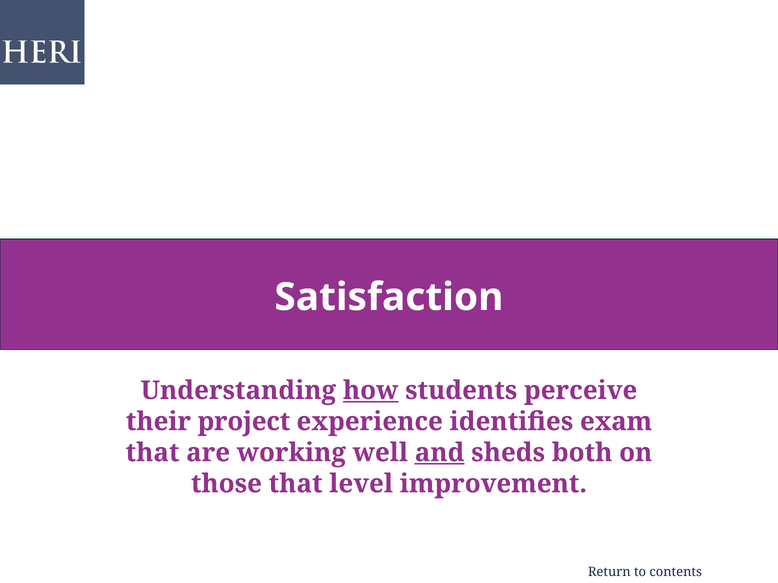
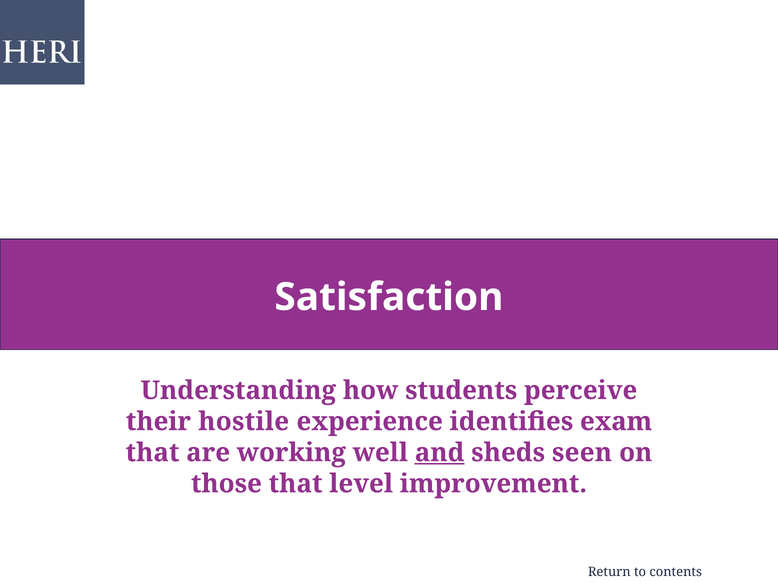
how underline: present -> none
project: project -> hostile
both: both -> seen
